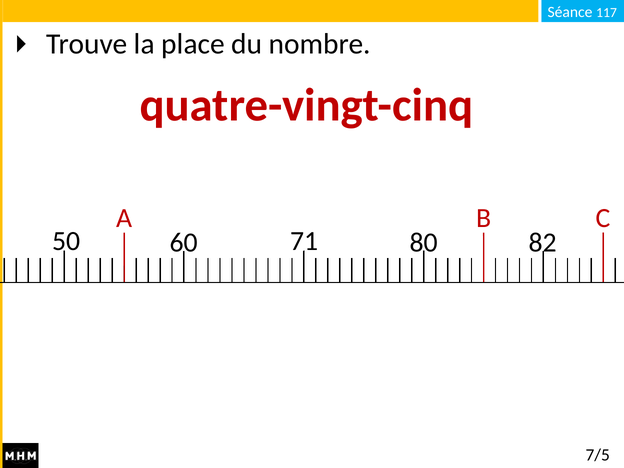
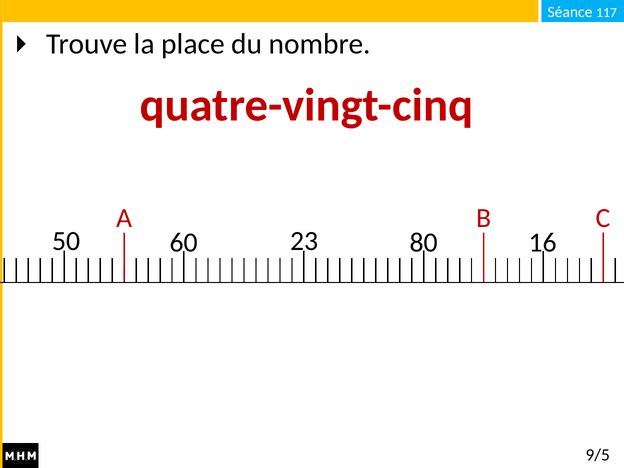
71: 71 -> 23
82: 82 -> 16
7/5: 7/5 -> 9/5
